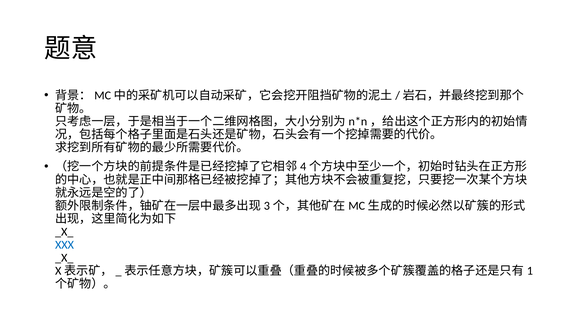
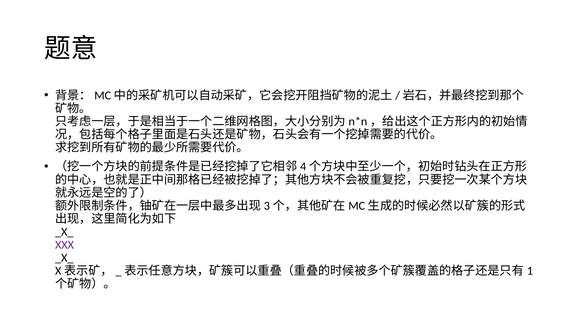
XXX colour: blue -> purple
